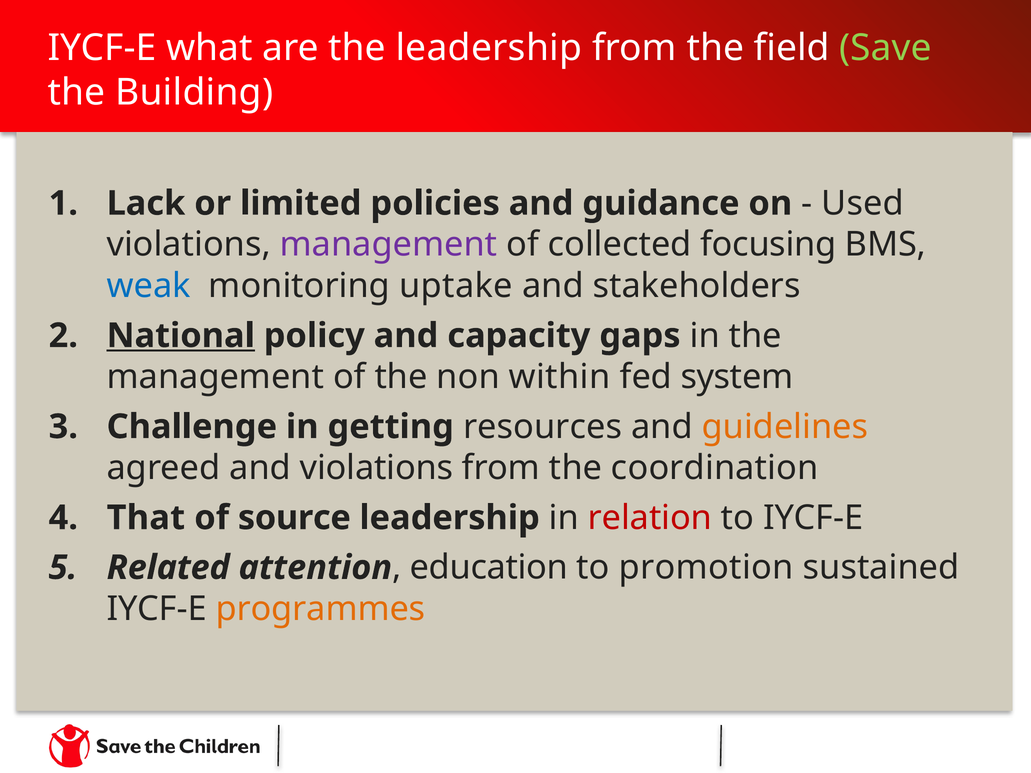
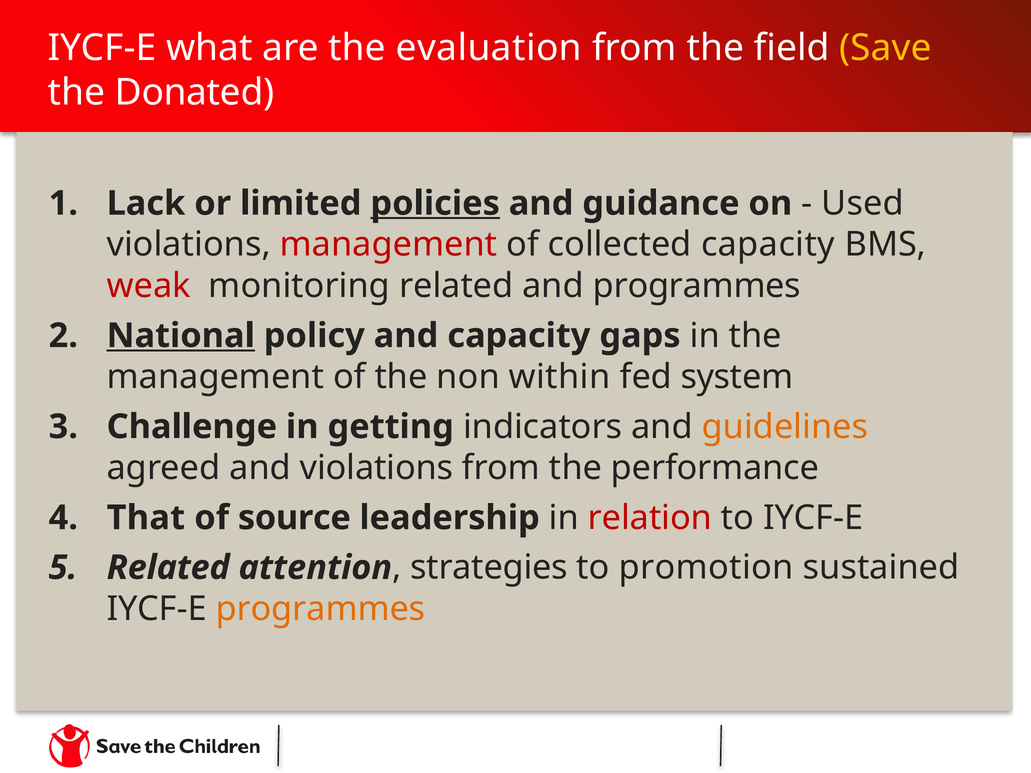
the leadership: leadership -> evaluation
Save colour: light green -> yellow
Building: Building -> Donated
policies underline: none -> present
management at (389, 245) colour: purple -> red
collected focusing: focusing -> capacity
weak colour: blue -> red
monitoring uptake: uptake -> related
and stakeholders: stakeholders -> programmes
resources: resources -> indicators
coordination: coordination -> performance
education: education -> strategies
